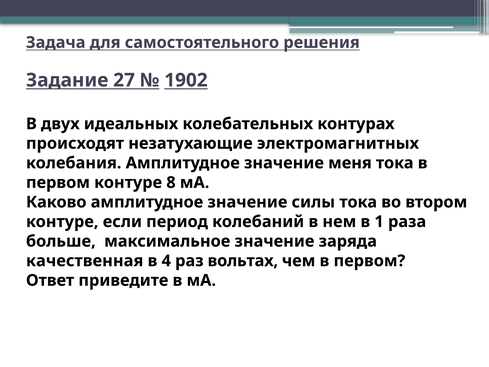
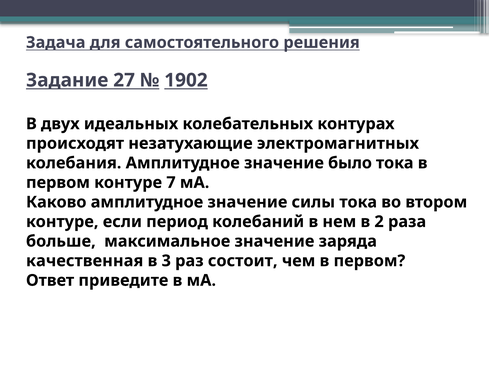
меня: меня -> было
8: 8 -> 7
1: 1 -> 2
4: 4 -> 3
вольтах: вольтах -> состоит
